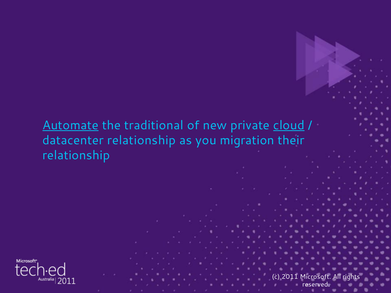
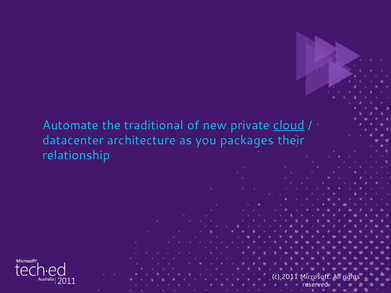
Automate underline: present -> none
datacenter relationship: relationship -> architecture
migration: migration -> packages
